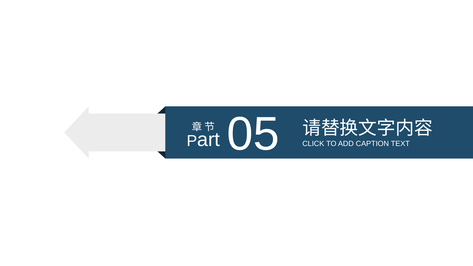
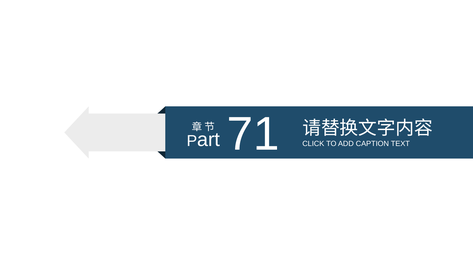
05: 05 -> 71
